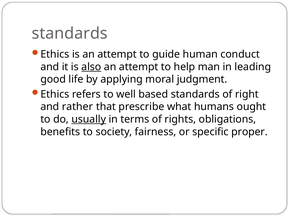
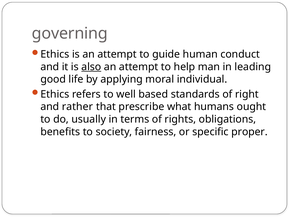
standards at (70, 33): standards -> governing
judgment: judgment -> individual
usually underline: present -> none
